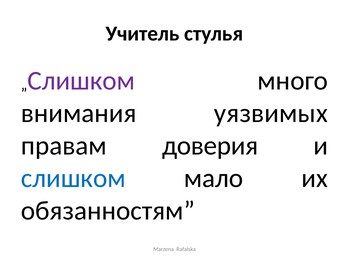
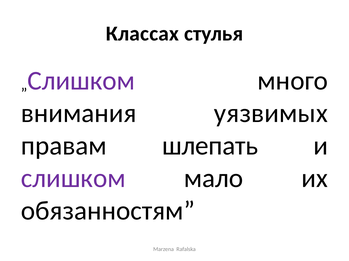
Учитель: Учитель -> Классах
доверия: доверия -> шлепать
слишком at (73, 179) colour: blue -> purple
